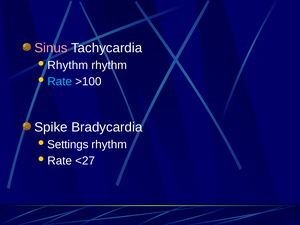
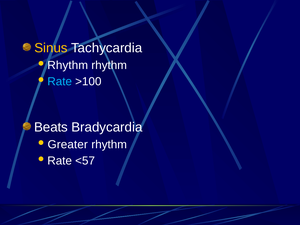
Sinus colour: pink -> yellow
Spike: Spike -> Beats
Settings: Settings -> Greater
<27: <27 -> <57
